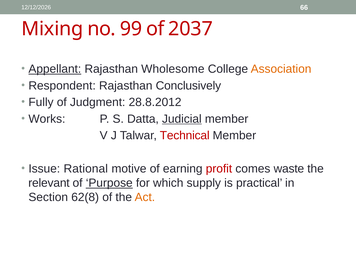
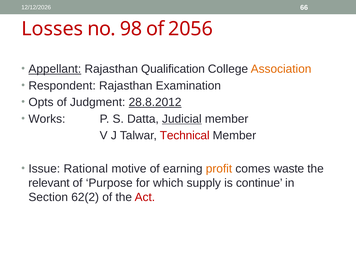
Mixing: Mixing -> Losses
99: 99 -> 98
2037: 2037 -> 2056
Wholesome: Wholesome -> Qualification
Conclusively: Conclusively -> Examination
Fully: Fully -> Opts
28.8.2012 underline: none -> present
profit colour: red -> orange
Purpose underline: present -> none
practical: practical -> continue
62(8: 62(8 -> 62(2
Act colour: orange -> red
